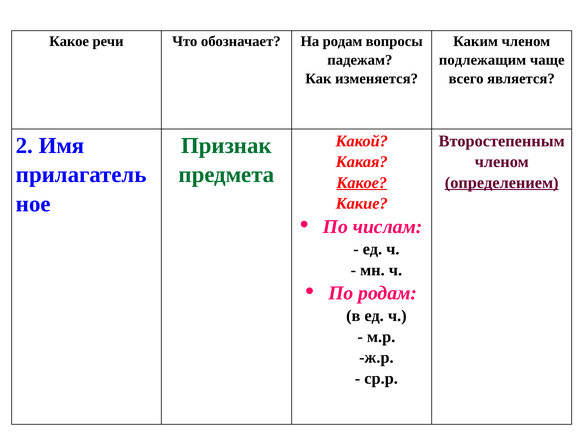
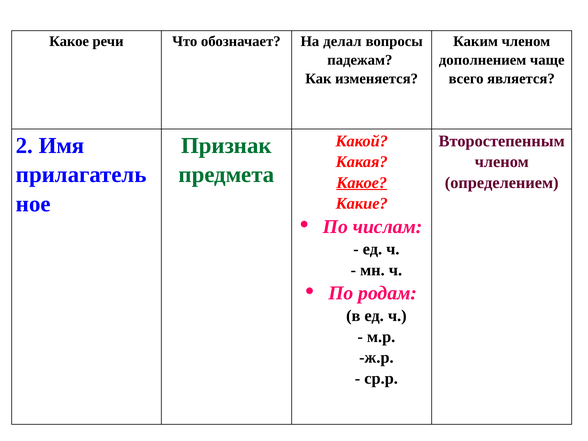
На родам: родам -> делал
подлежащим: подлежащим -> дополнением
определением underline: present -> none
